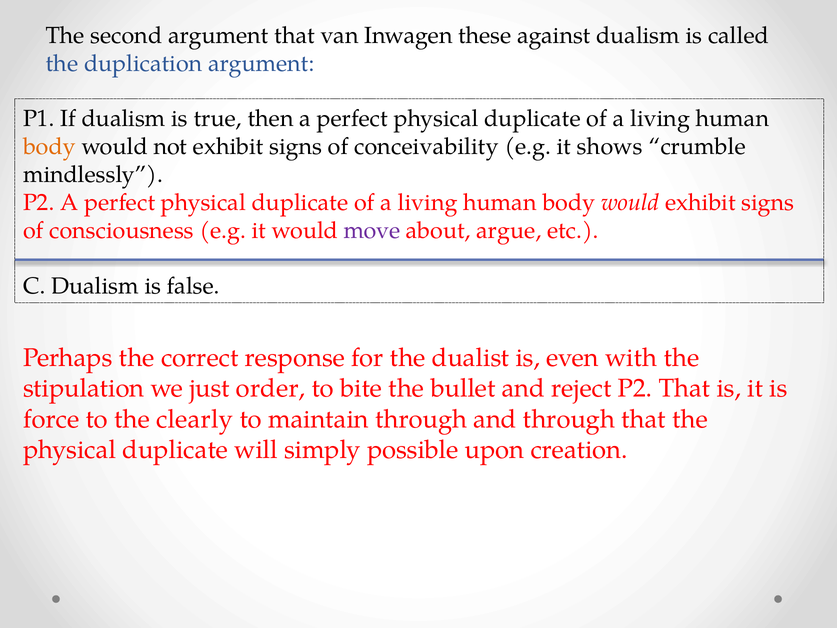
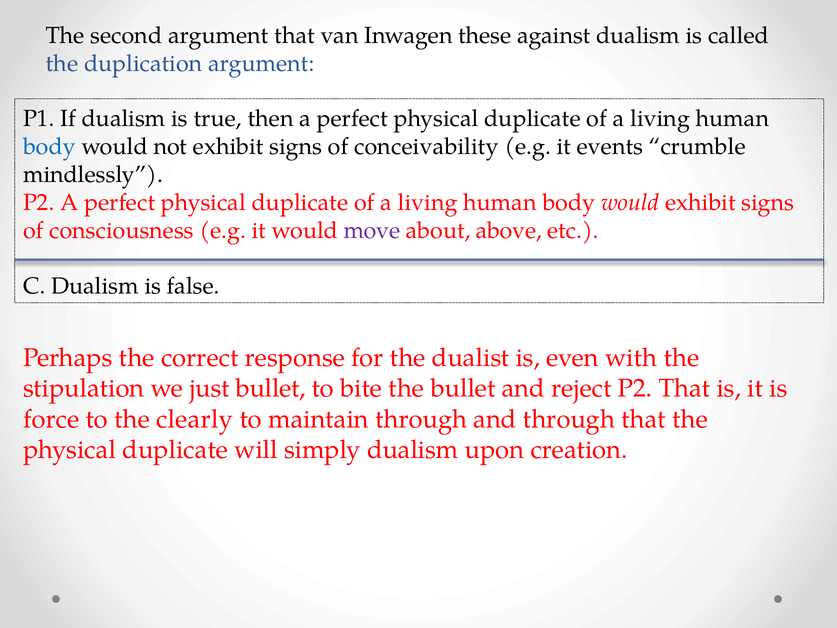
body at (49, 147) colour: orange -> blue
shows: shows -> events
argue: argue -> above
just order: order -> bullet
simply possible: possible -> dualism
